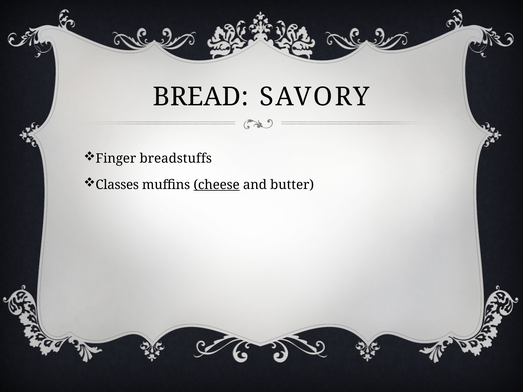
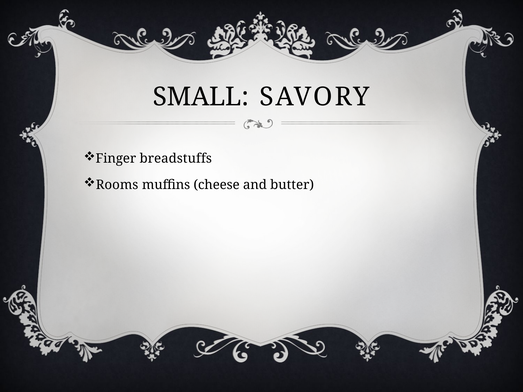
BREAD: BREAD -> SMALL
Classes: Classes -> Rooms
cheese underline: present -> none
